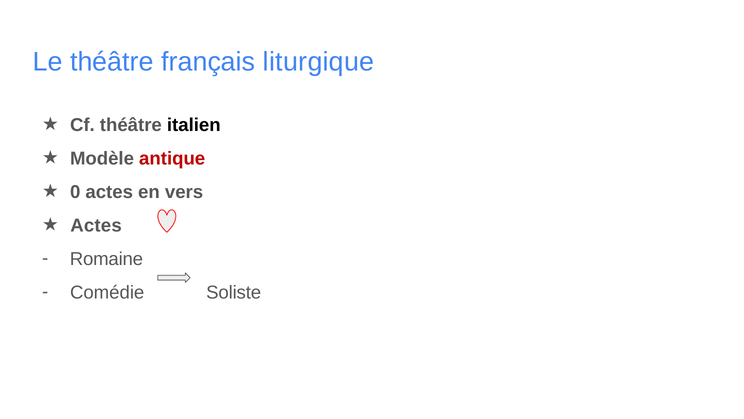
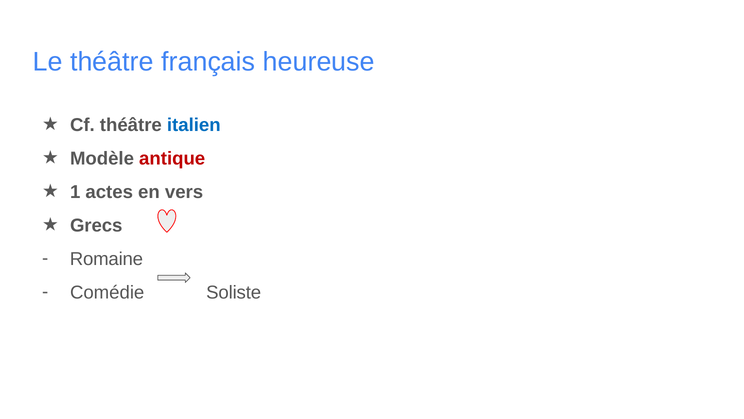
liturgique: liturgique -> heureuse
italien colour: black -> blue
0: 0 -> 1
Actes at (96, 225): Actes -> Grecs
